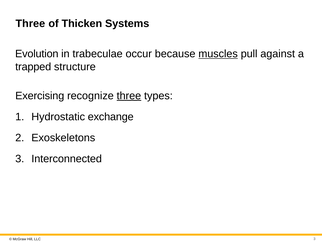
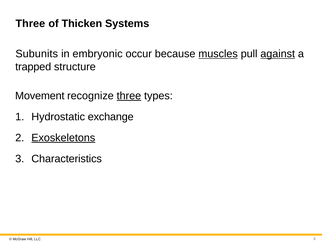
Evolution: Evolution -> Subunits
trabeculae: trabeculae -> embryonic
against underline: none -> present
Exercising: Exercising -> Movement
Exoskeletons underline: none -> present
Interconnected: Interconnected -> Characteristics
